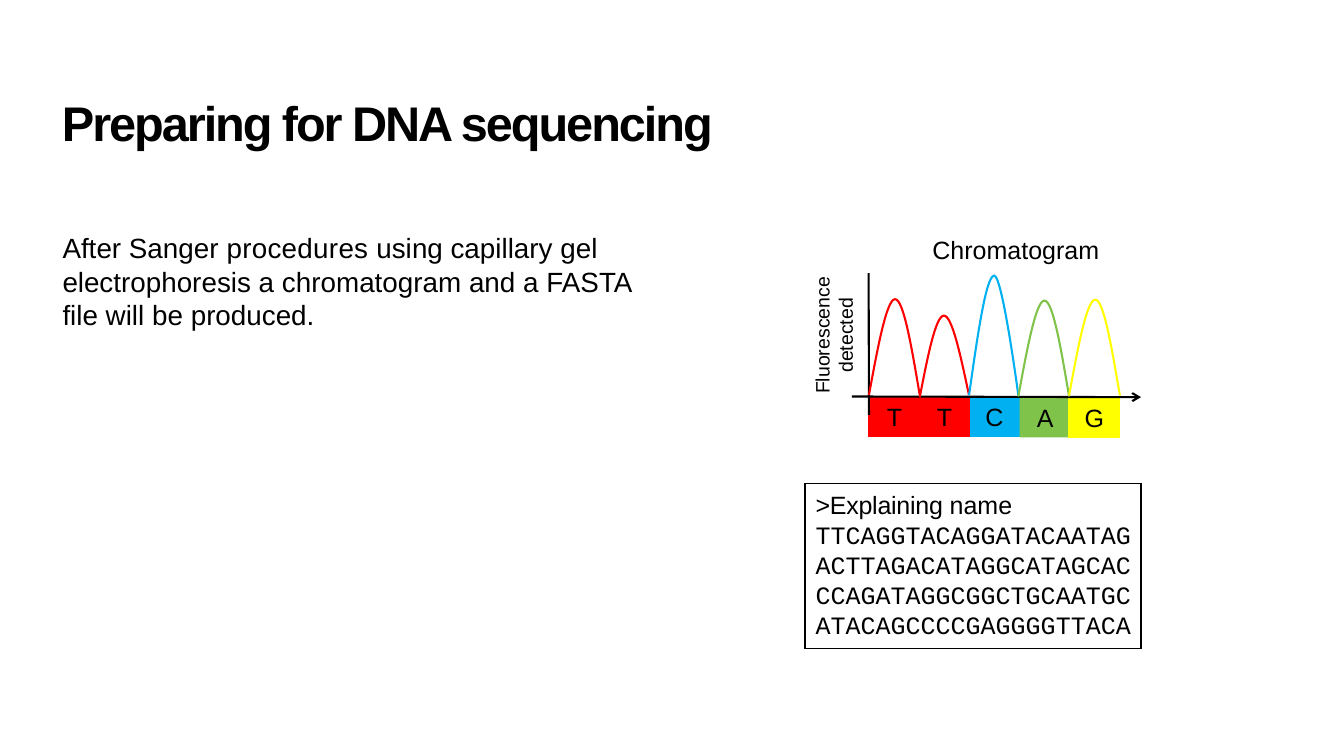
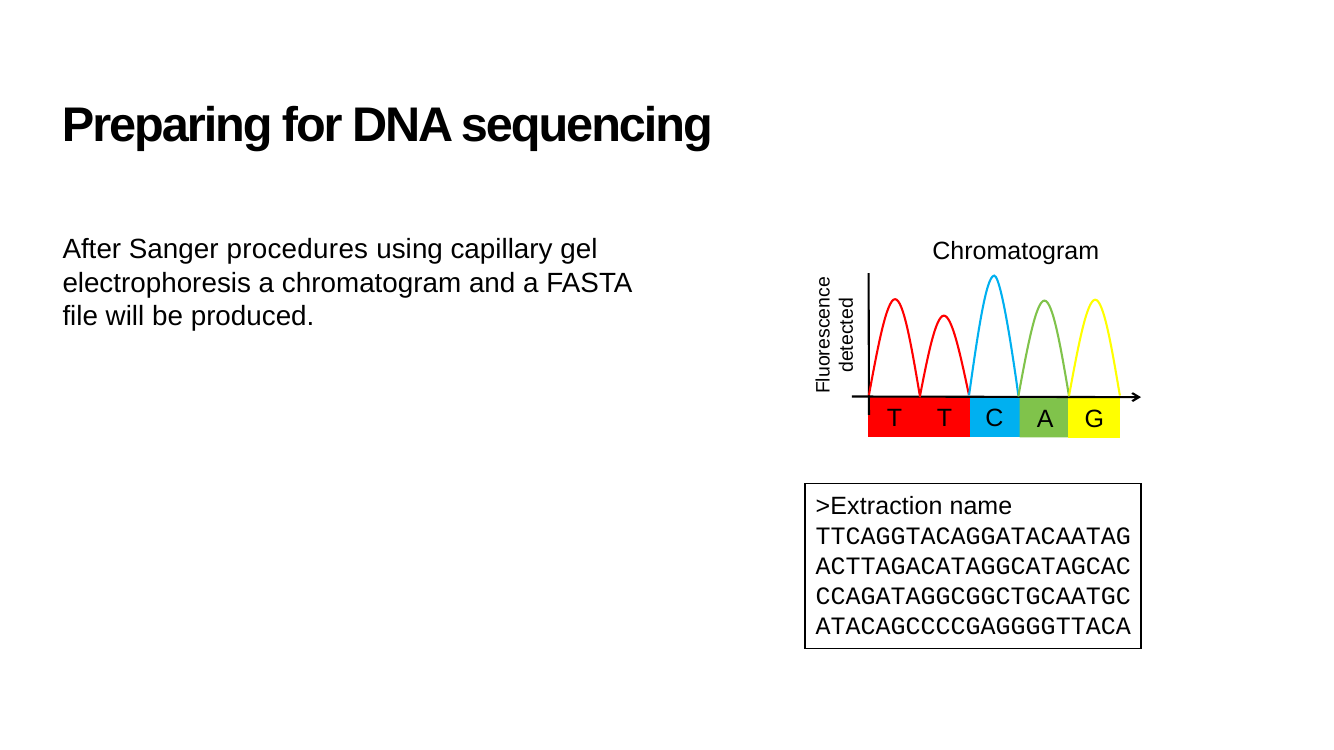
>Explaining: >Explaining -> >Extraction
